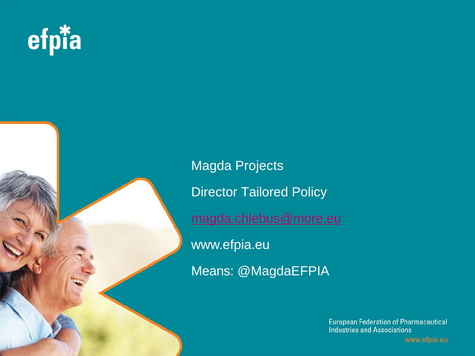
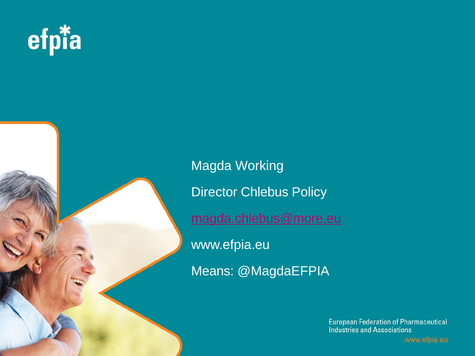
Projects: Projects -> Working
Tailored: Tailored -> Chlebus
